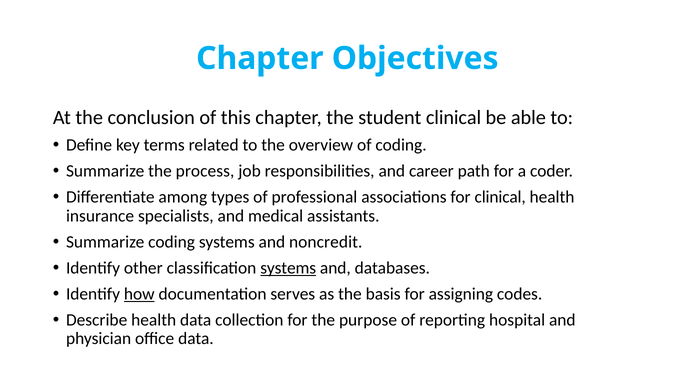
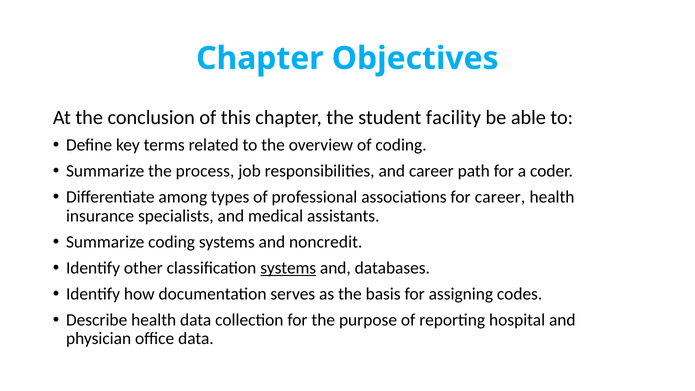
student clinical: clinical -> facility
for clinical: clinical -> career
how underline: present -> none
